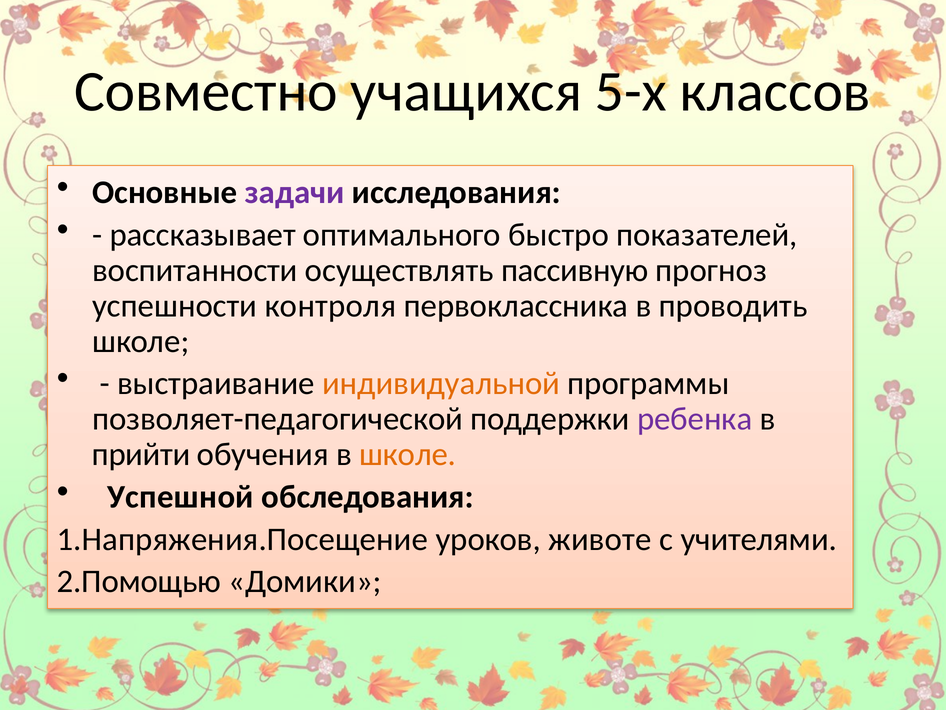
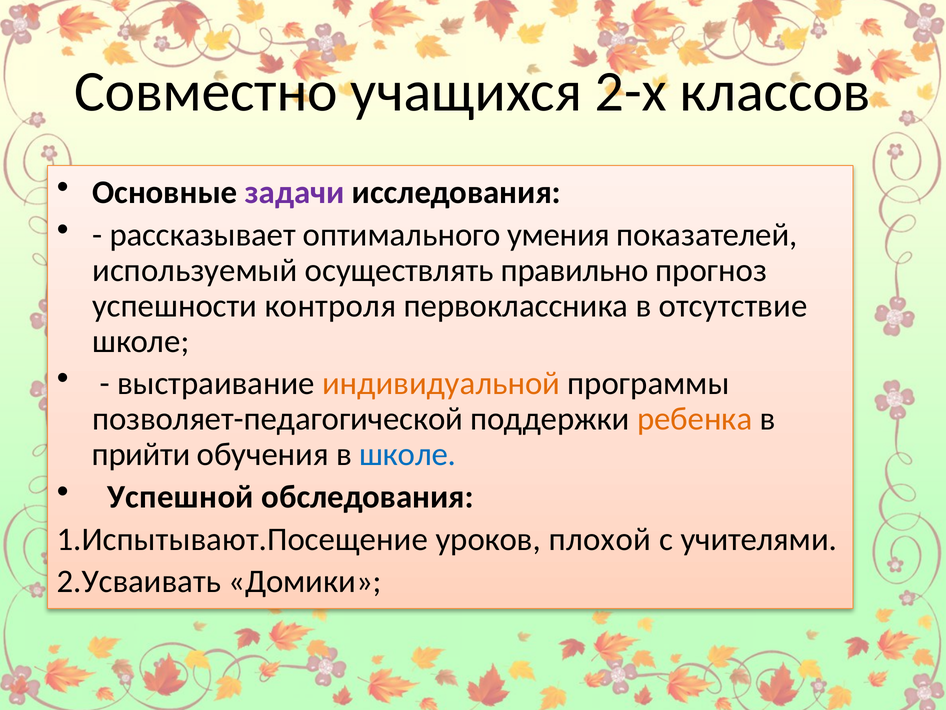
5-х: 5-х -> 2-х
быстро: быстро -> умения
воспитанности: воспитанности -> используемый
пассивную: пассивную -> правильно
проводить: проводить -> отсутствие
ребенка colour: purple -> orange
школе at (408, 454) colour: orange -> blue
1.Напряжения.Посещение: 1.Напряжения.Посещение -> 1.Испытывают.Посещение
животе: животе -> плохой
2.Помощью: 2.Помощью -> 2.Усваивать
